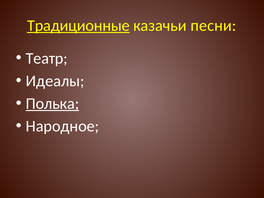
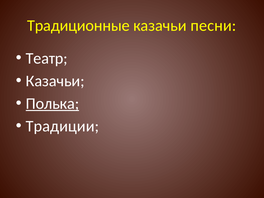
Традиционные underline: present -> none
Идеалы at (55, 81): Идеалы -> Казачьи
Народное: Народное -> Традиции
